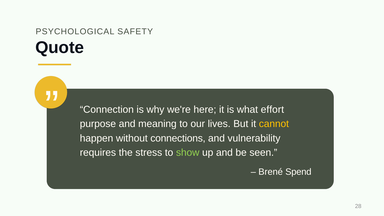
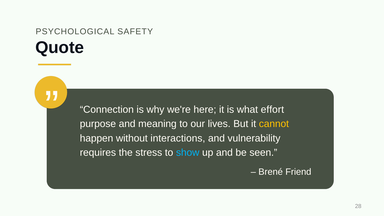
connections: connections -> interactions
show colour: light green -> light blue
Spend: Spend -> Friend
